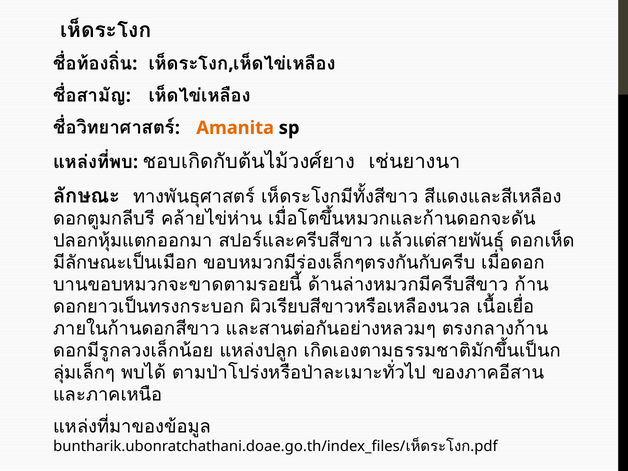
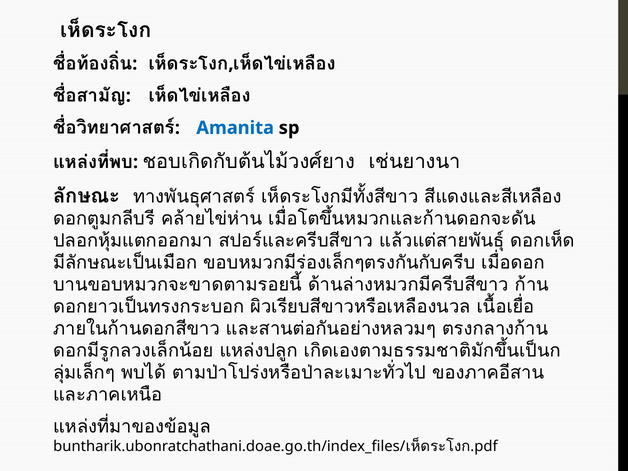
Amanita colour: orange -> blue
